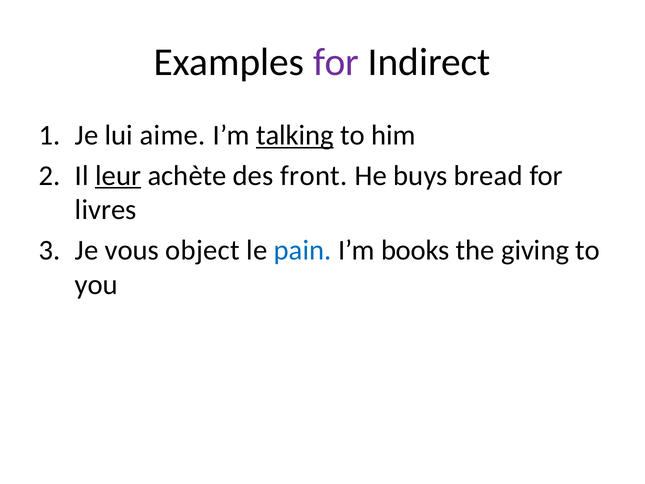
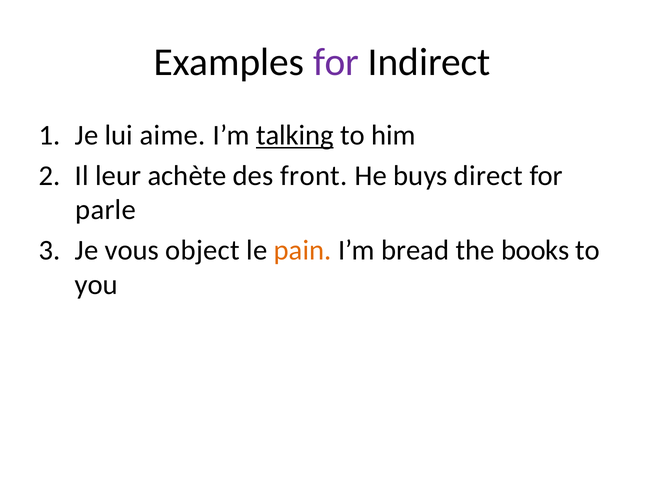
leur underline: present -> none
bread: bread -> direct
livres: livres -> parle
pain colour: blue -> orange
books: books -> bread
giving: giving -> books
